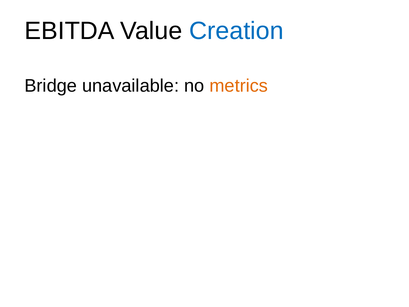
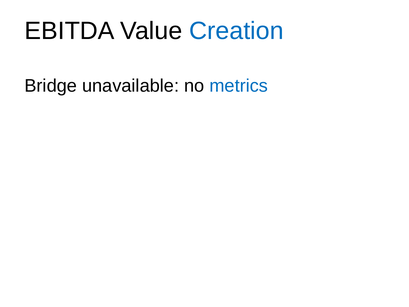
metrics colour: orange -> blue
